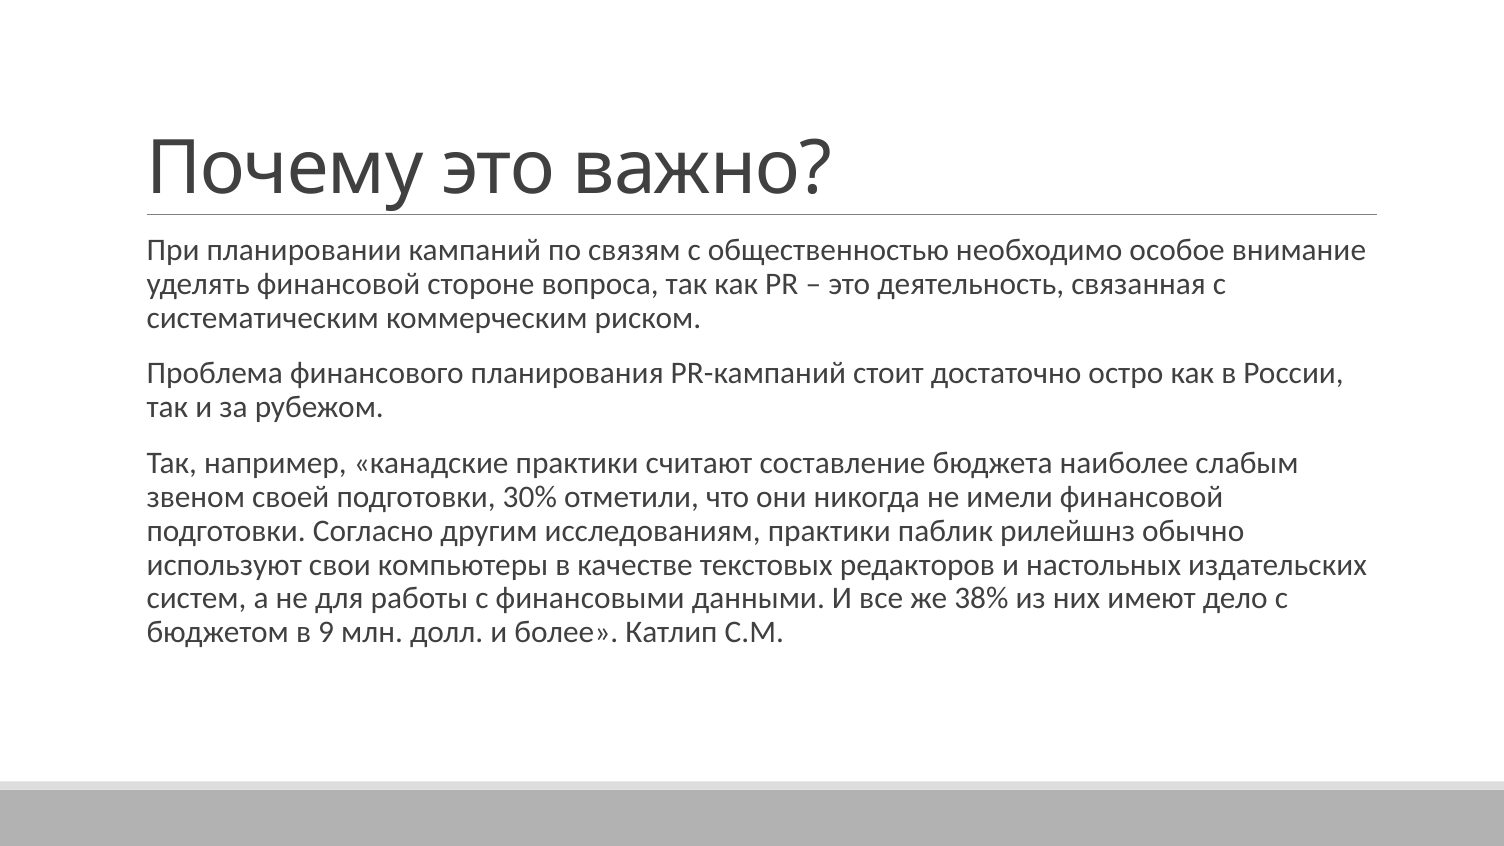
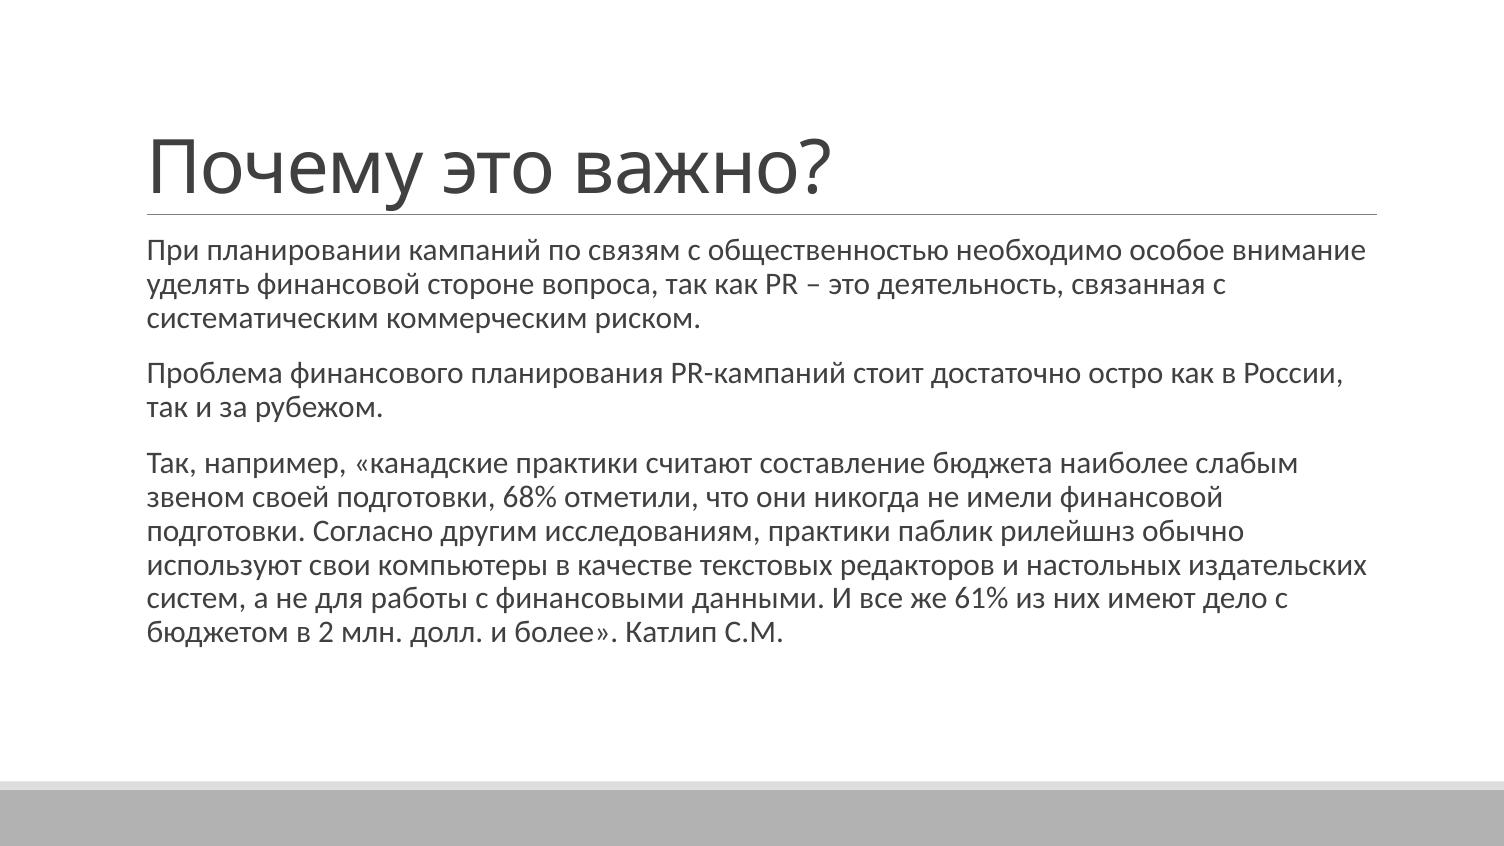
30%: 30% -> 68%
38%: 38% -> 61%
9: 9 -> 2
